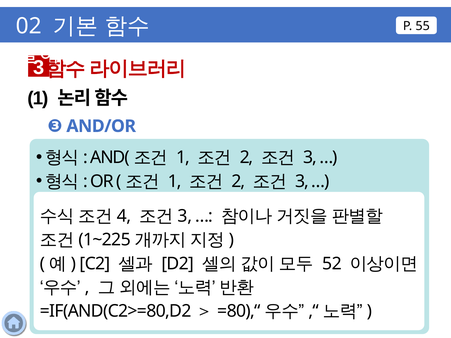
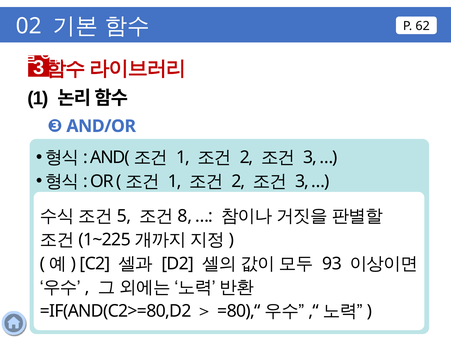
55: 55 -> 62
4: 4 -> 5
3 at (185, 216): 3 -> 8
52: 52 -> 93
